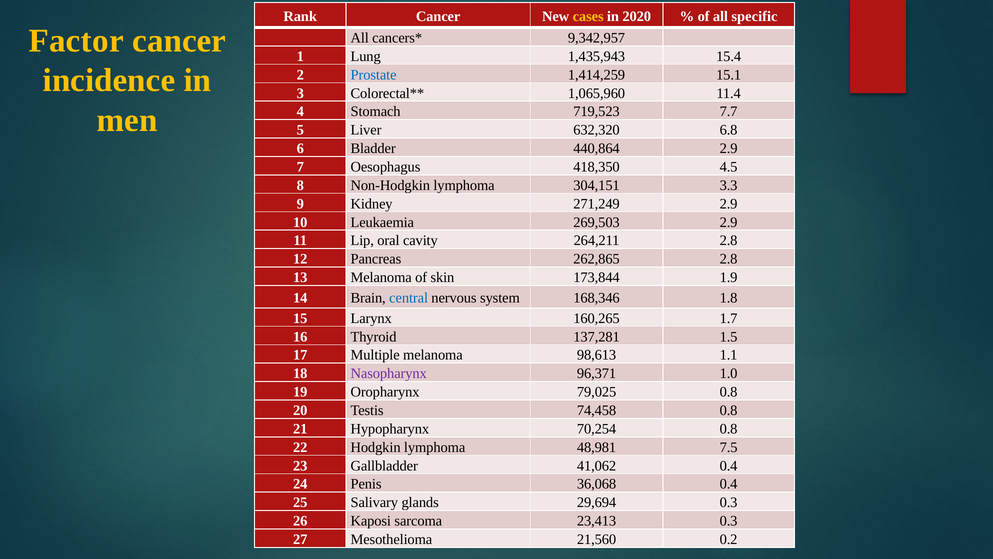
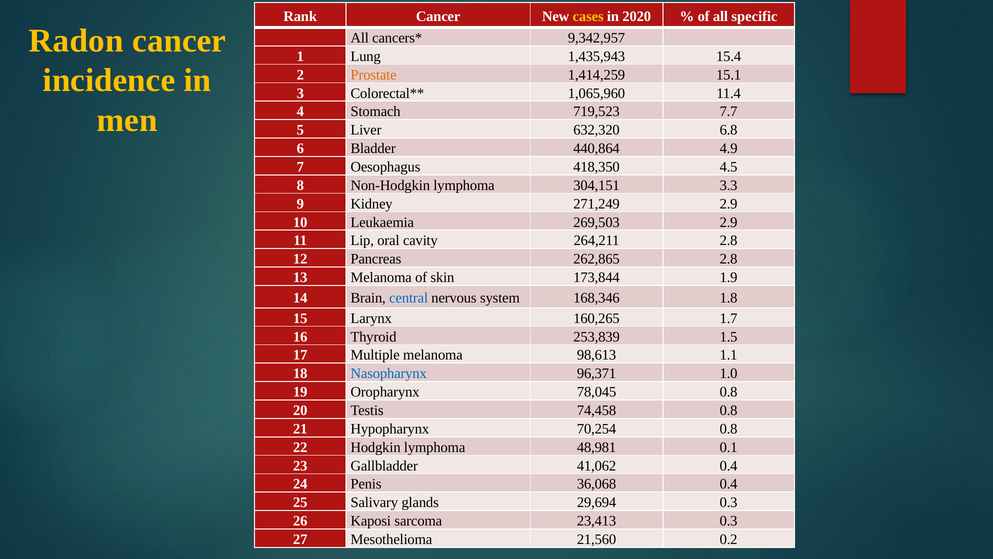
Factor: Factor -> Radon
Prostate colour: blue -> orange
440,864 2.9: 2.9 -> 4.9
137,281: 137,281 -> 253,839
Nasopharynx colour: purple -> blue
79,025: 79,025 -> 78,045
7.5: 7.5 -> 0.1
